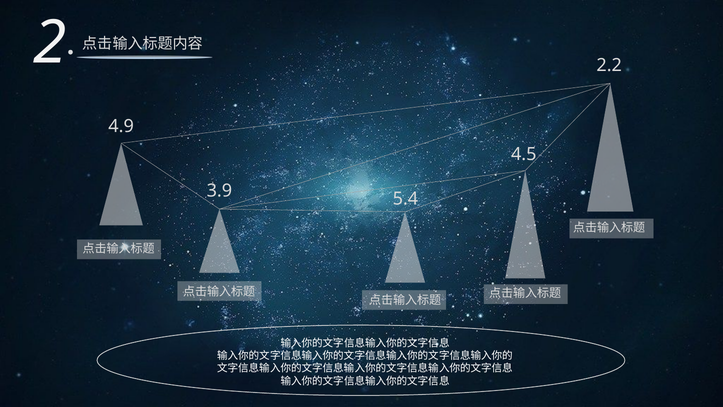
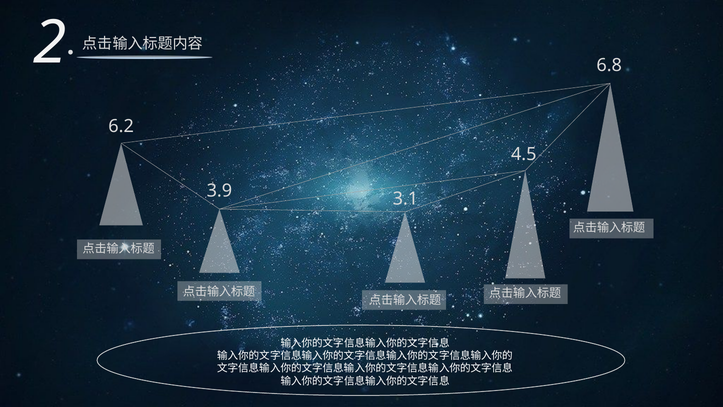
2.2: 2.2 -> 6.8
4.9: 4.9 -> 6.2
5.4: 5.4 -> 3.1
